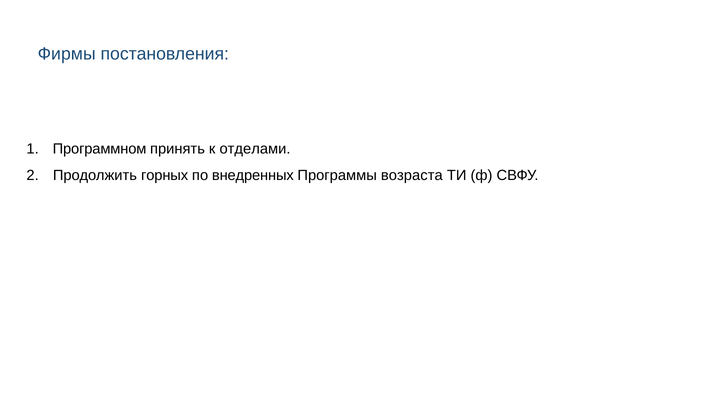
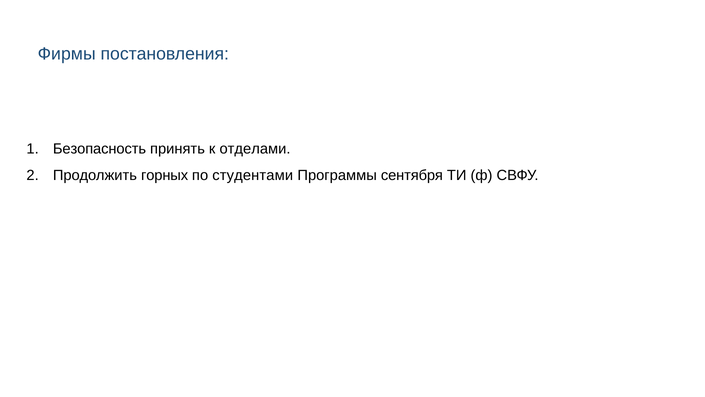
Программном: Программном -> Безопасность
внедренных: внедренных -> студентами
возраста: возраста -> сентября
